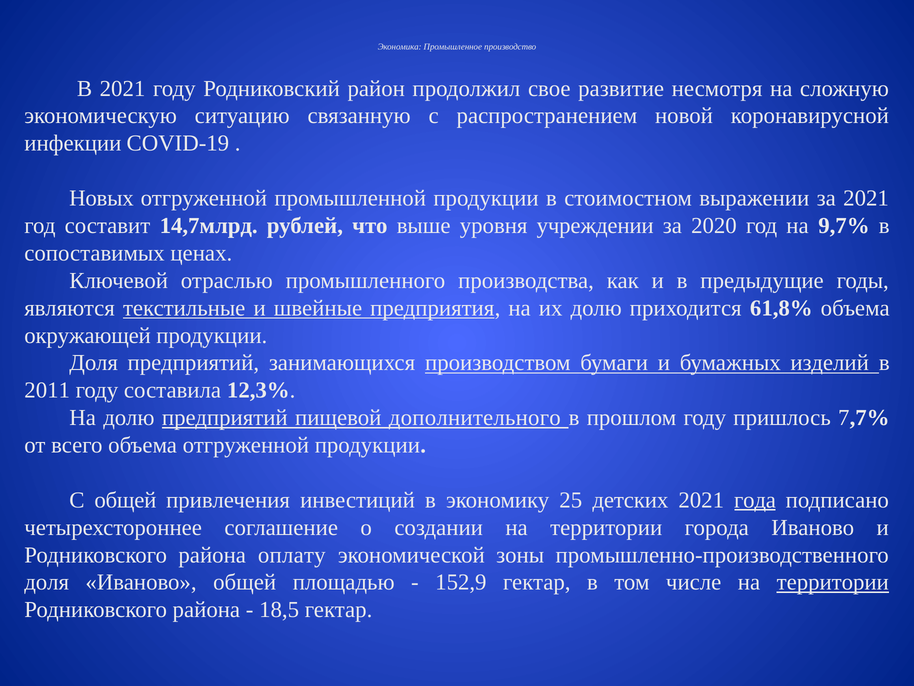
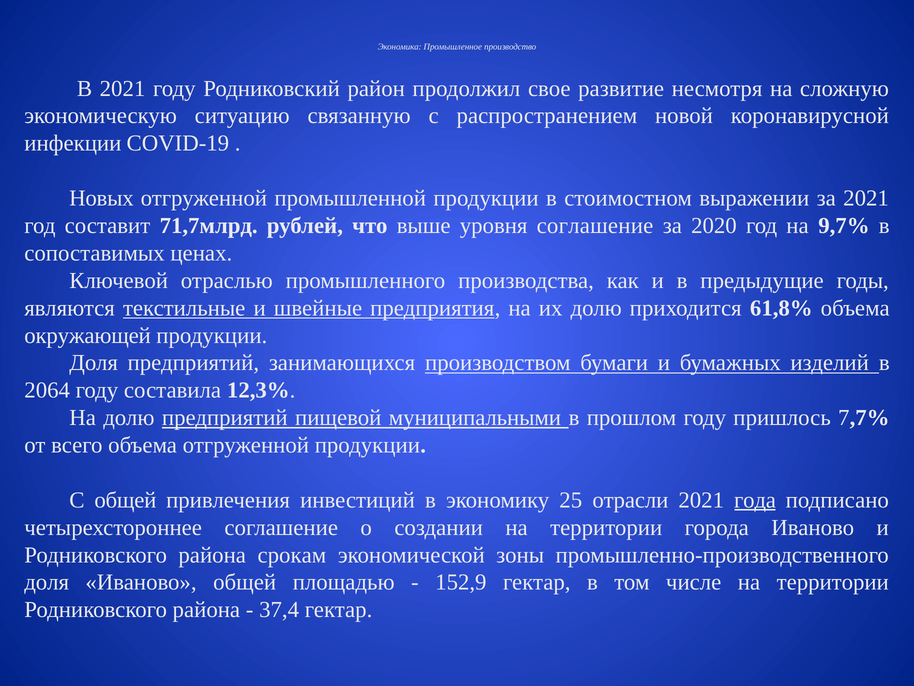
14,7млрд: 14,7млрд -> 71,7млрд
уровня учреждении: учреждении -> соглашение
2011: 2011 -> 2064
дополнительного: дополнительного -> муниципальными
детских: детских -> отрасли
оплату: оплату -> срокам
территории at (833, 582) underline: present -> none
18,5: 18,5 -> 37,4
